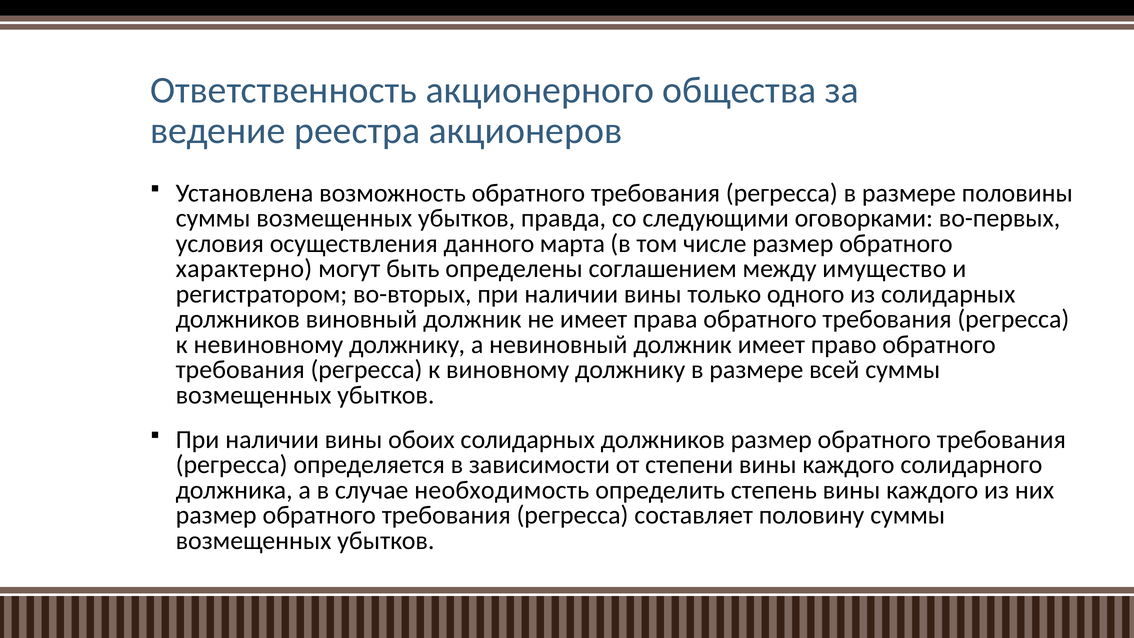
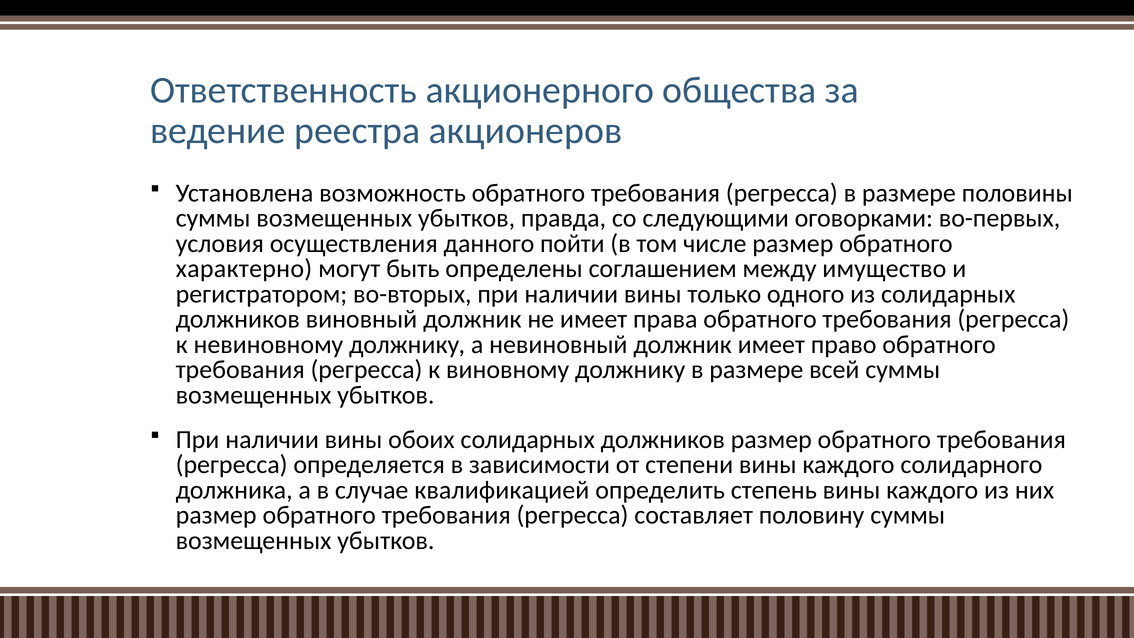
марта: марта -> пойти
необходимость: необходимость -> квалификацией
